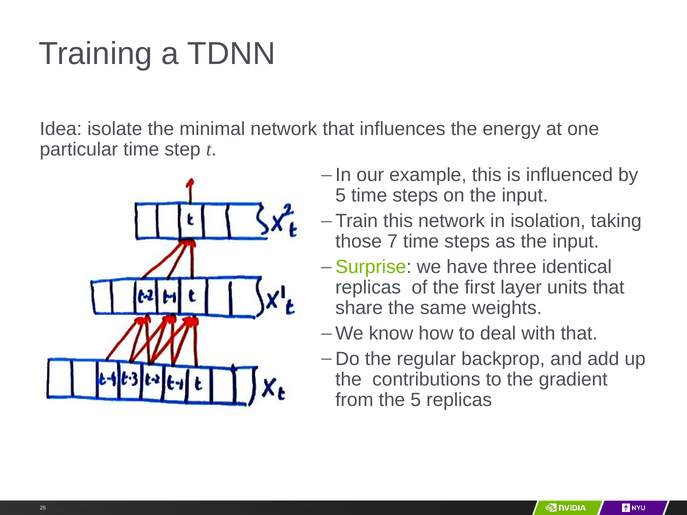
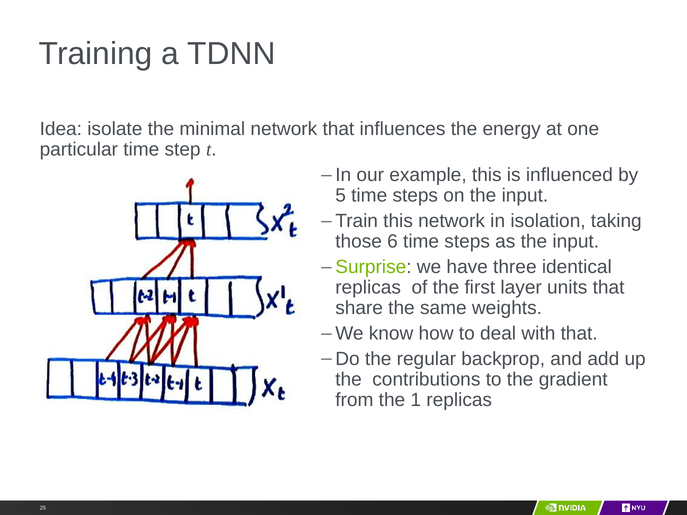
7: 7 -> 6
the 5: 5 -> 1
